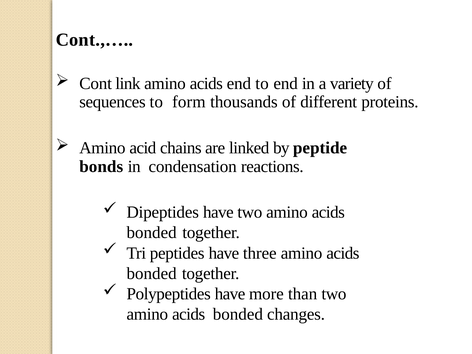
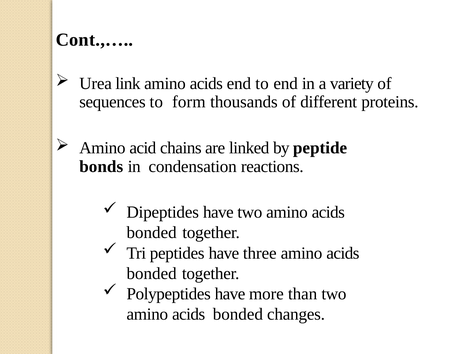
Cont: Cont -> Urea
